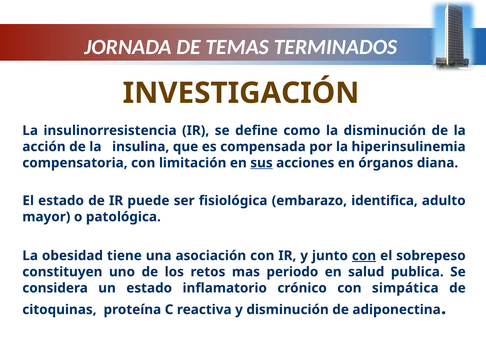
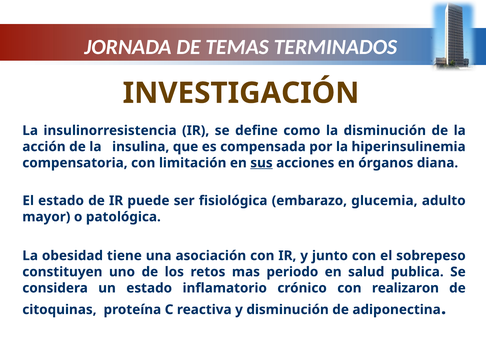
identifica: identifica -> glucemia
con at (364, 256) underline: present -> none
simpática: simpática -> realizaron
